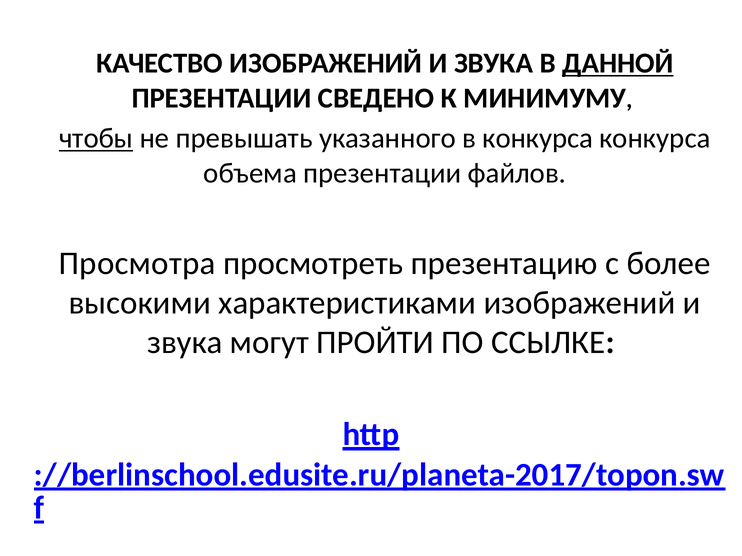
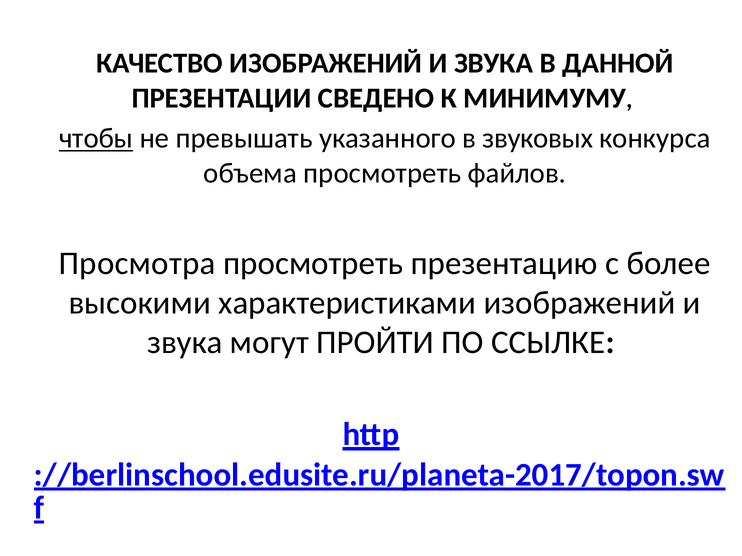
ДАННОЙ underline: present -> none
в конкурса: конкурса -> звуковых
объема презентации: презентации -> просмотреть
